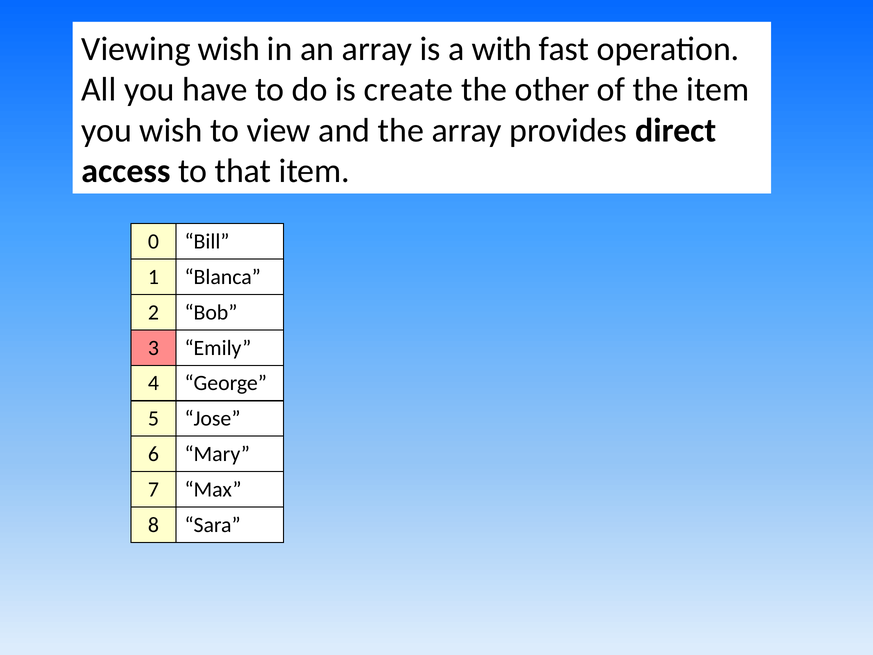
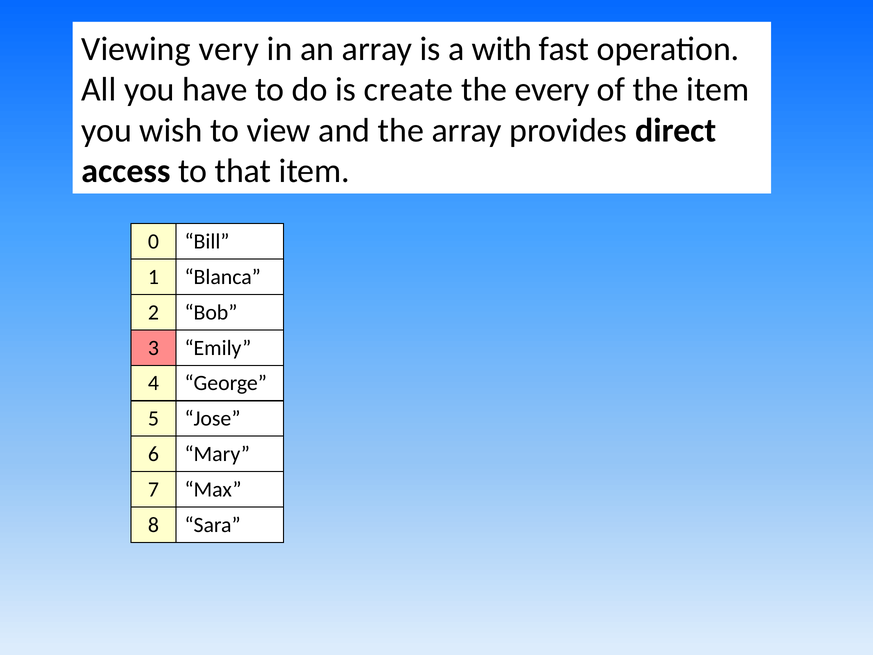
Viewing wish: wish -> very
other: other -> every
